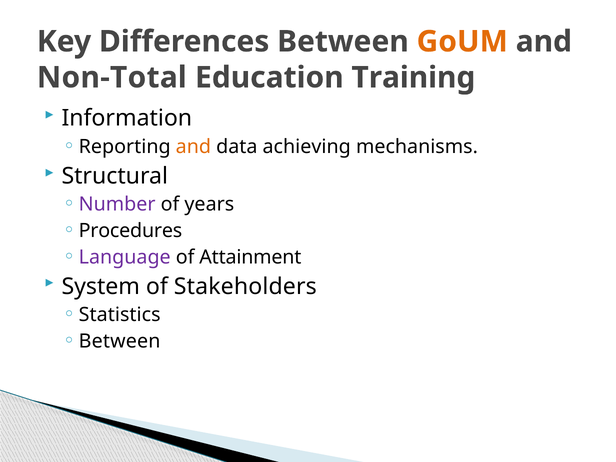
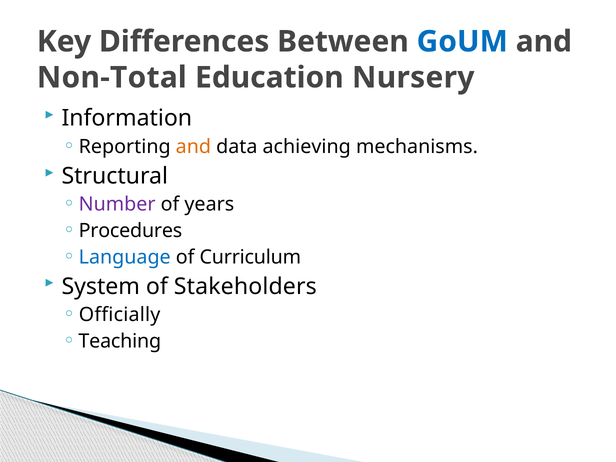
GoUM colour: orange -> blue
Training: Training -> Nursery
Language colour: purple -> blue
Attainment: Attainment -> Curriculum
Statistics: Statistics -> Officially
Between at (120, 341): Between -> Teaching
